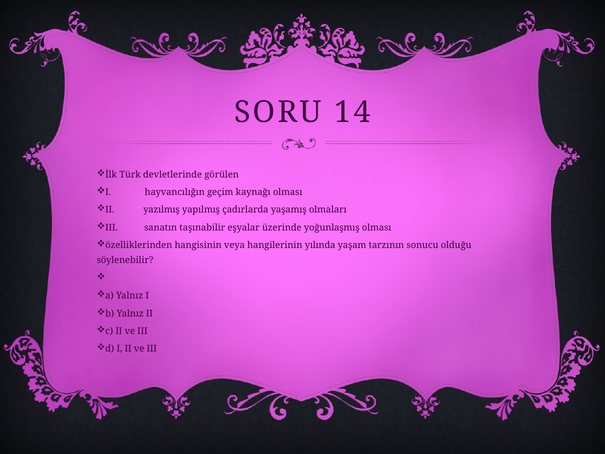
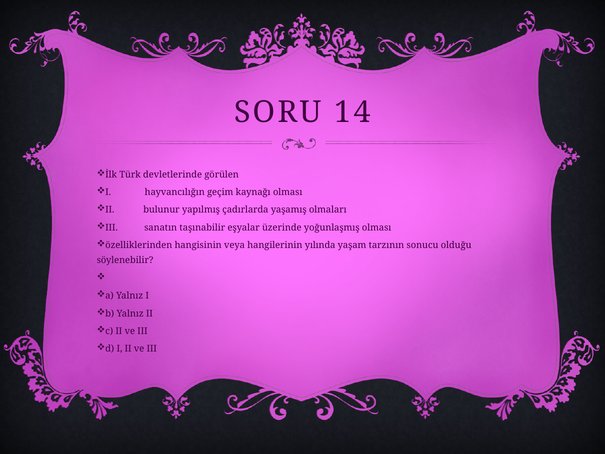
yazılmış: yazılmış -> bulunur
